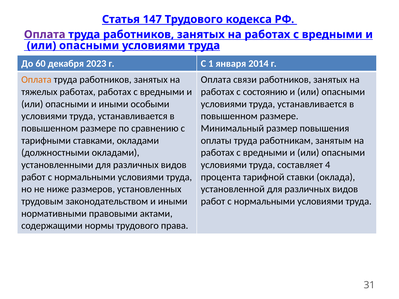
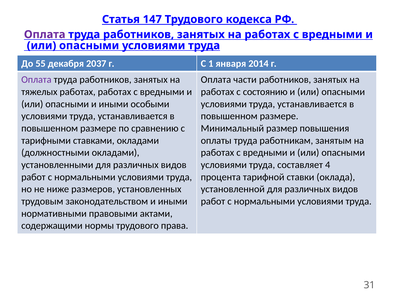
60: 60 -> 55
2023: 2023 -> 2037
Оплата at (36, 80) colour: orange -> purple
связи: связи -> части
